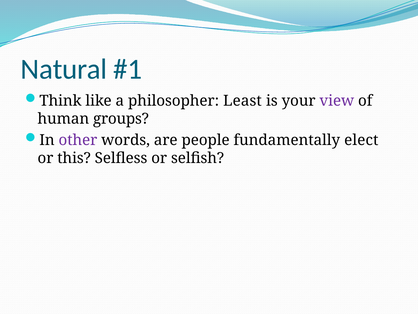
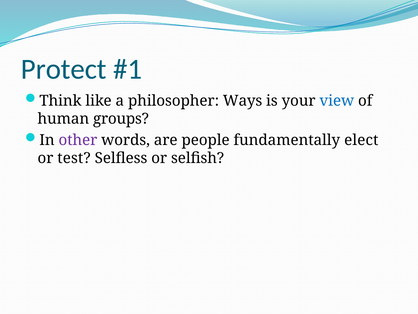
Natural: Natural -> Protect
Least: Least -> Ways
view colour: purple -> blue
this: this -> test
